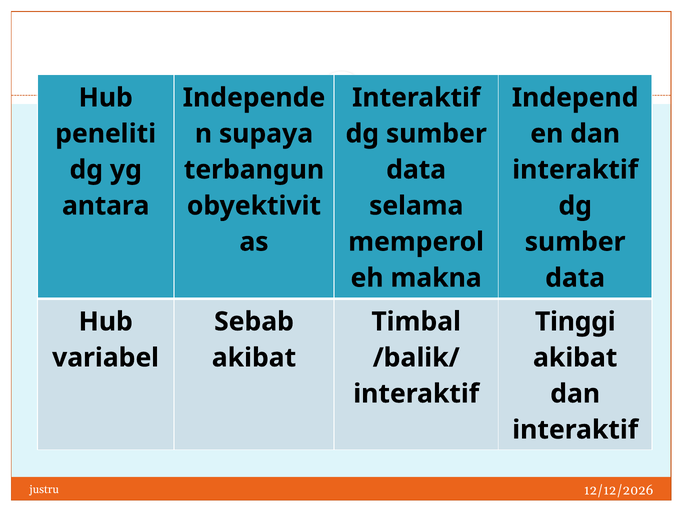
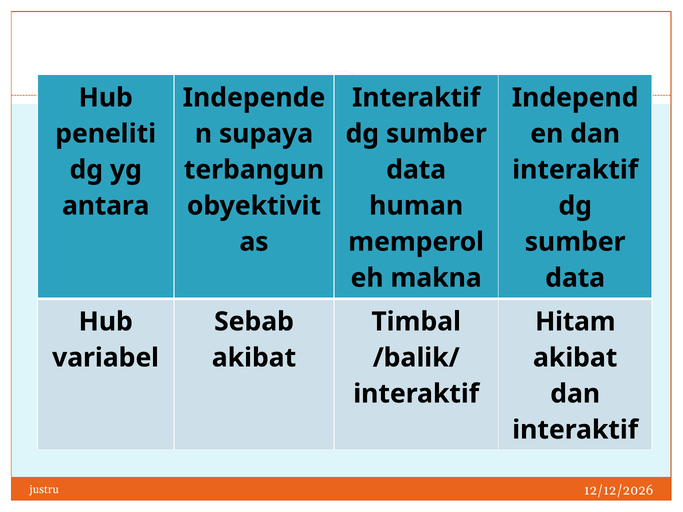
selama: selama -> human
Tinggi: Tinggi -> Hitam
